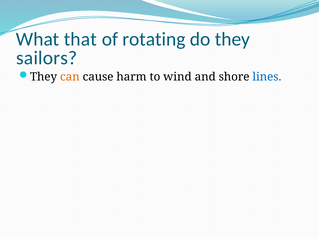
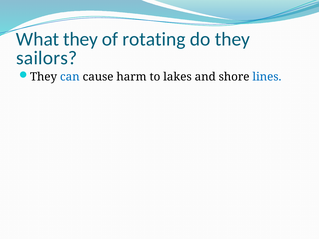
What that: that -> they
can colour: orange -> blue
wind: wind -> lakes
